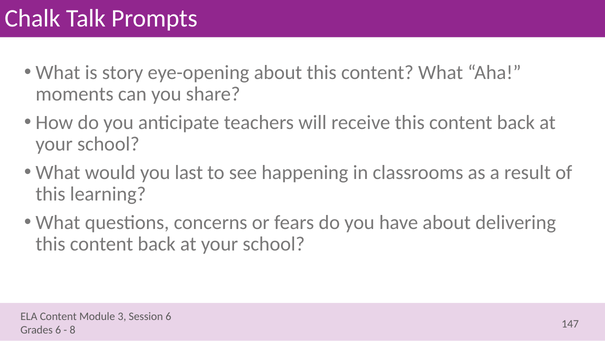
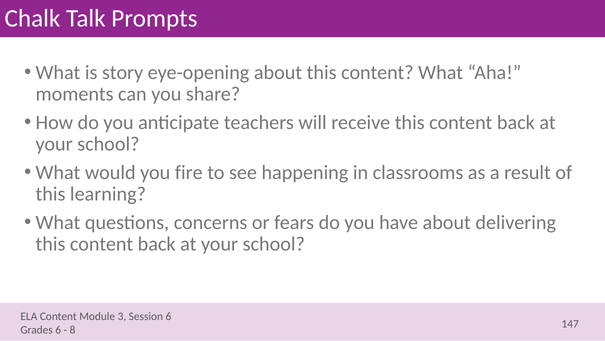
last: last -> fire
